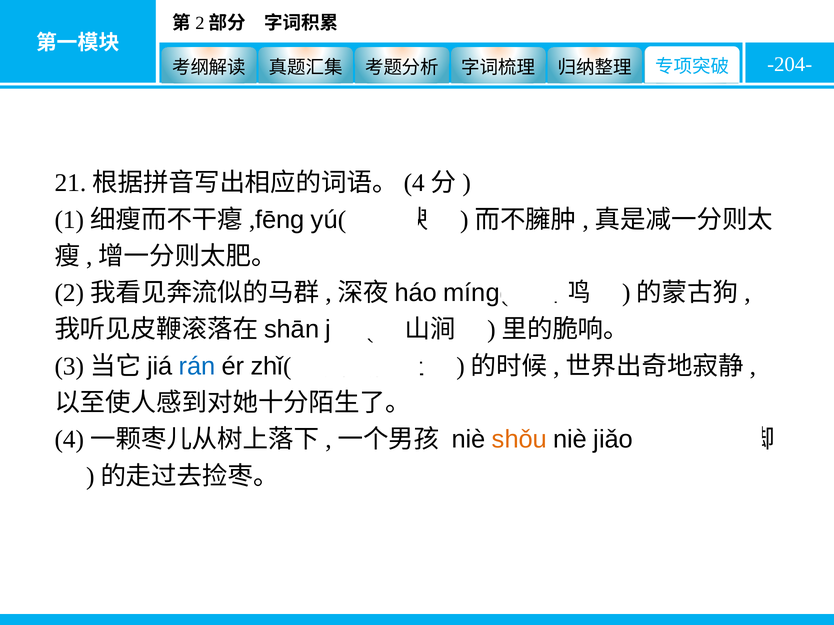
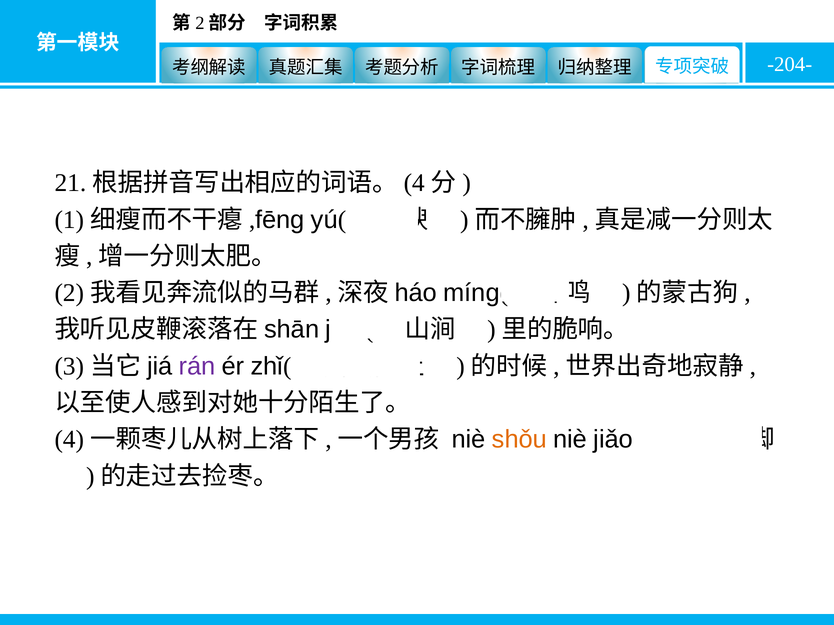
rán colour: blue -> purple
